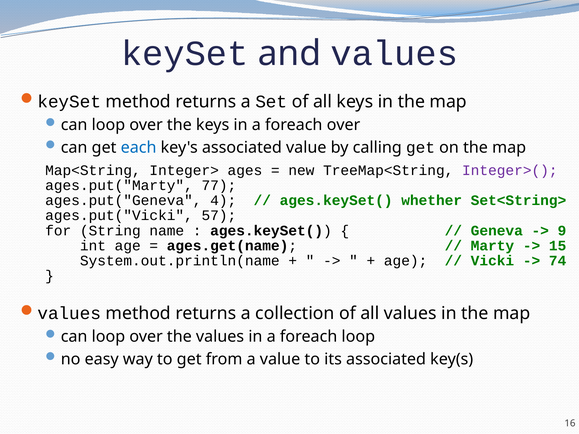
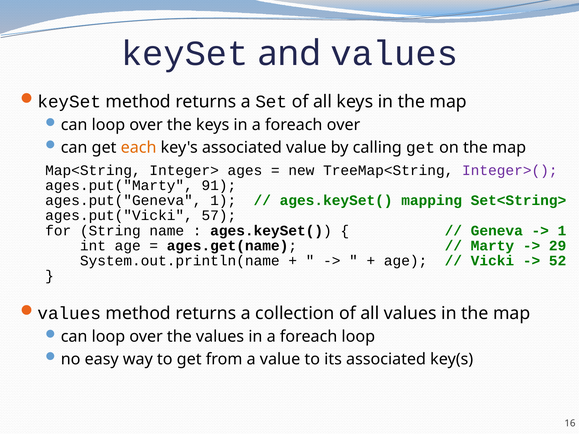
each colour: blue -> orange
77: 77 -> 91
ages.put("Geneva 4: 4 -> 1
whether: whether -> mapping
9 at (562, 231): 9 -> 1
15: 15 -> 29
74: 74 -> 52
